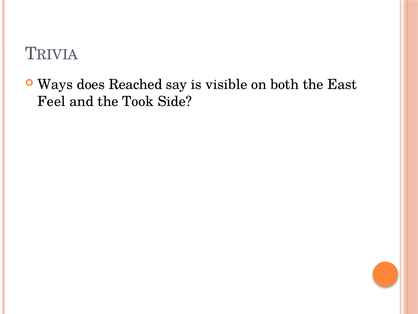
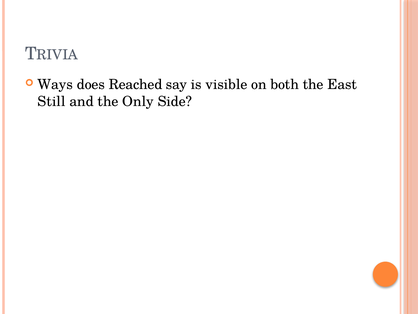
Feel: Feel -> Still
Took: Took -> Only
